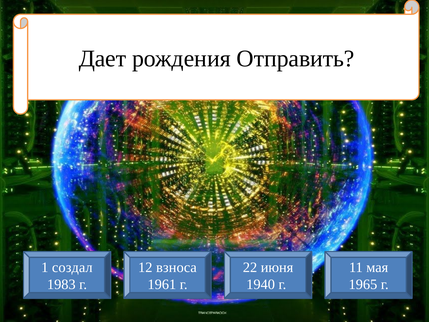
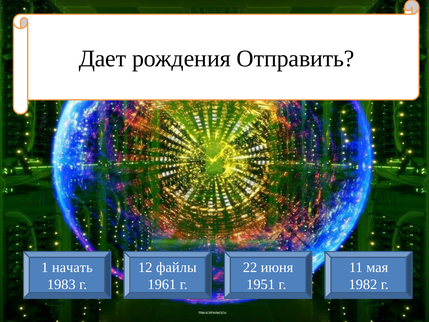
создал: создал -> начать
взноса: взноса -> файлы
1940: 1940 -> 1951
1965: 1965 -> 1982
